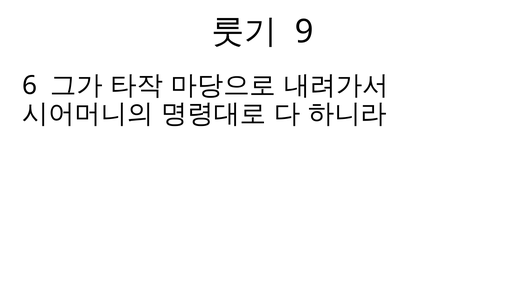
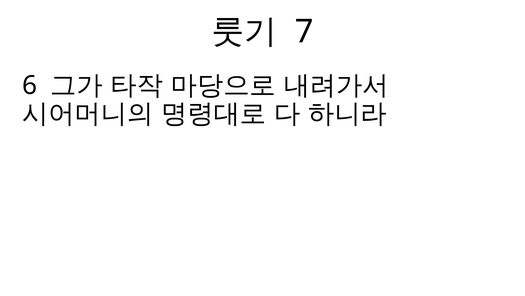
9: 9 -> 7
